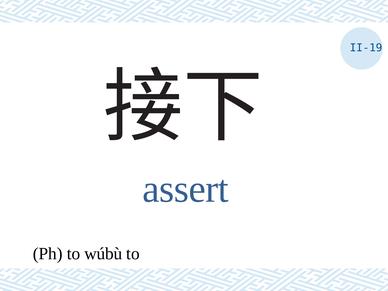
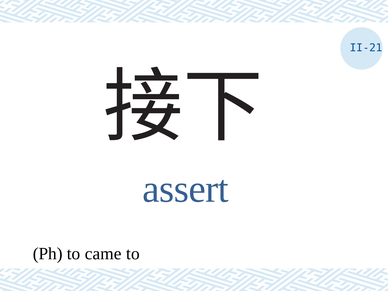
II-19: II-19 -> II-21
wúbù: wúbù -> came
